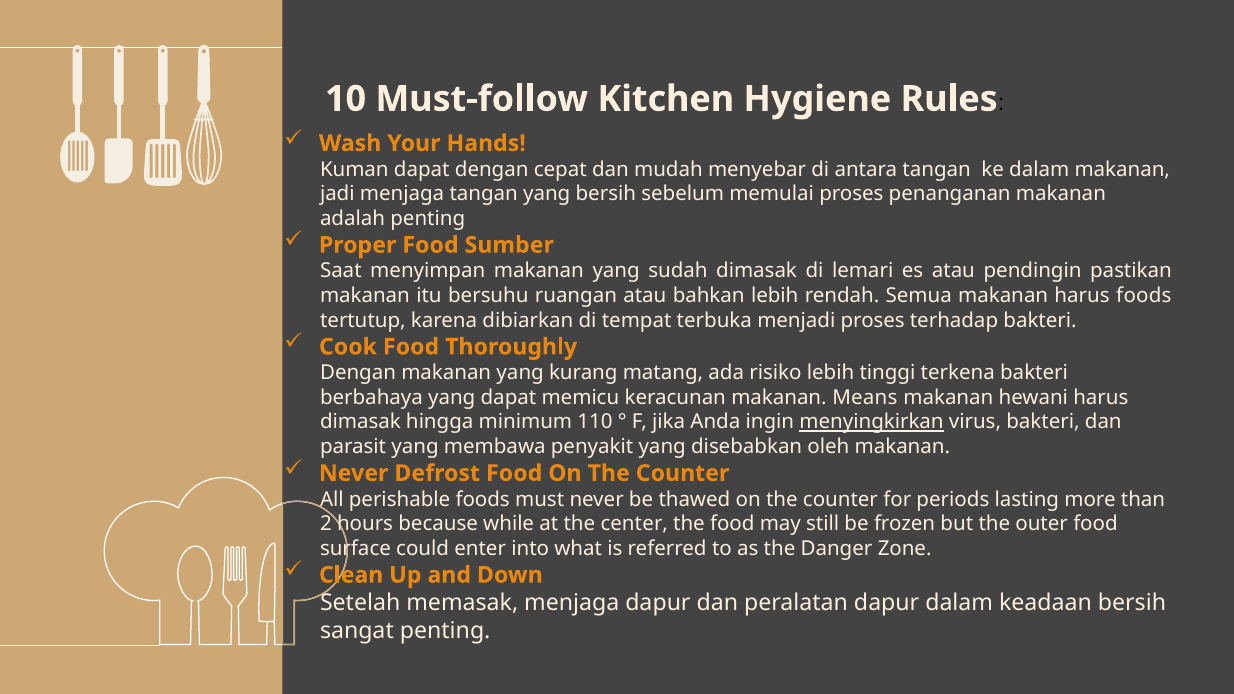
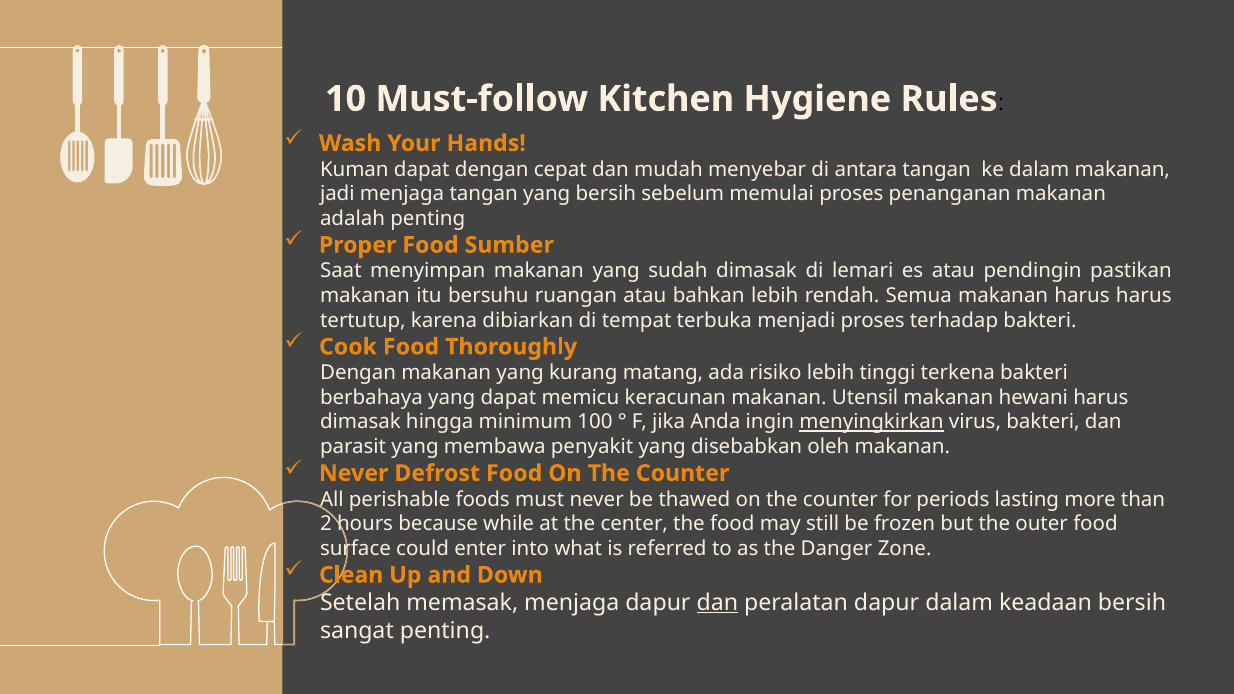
harus foods: foods -> harus
Means: Means -> Utensil
110: 110 -> 100
dan at (717, 603) underline: none -> present
